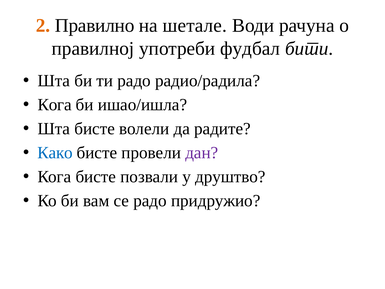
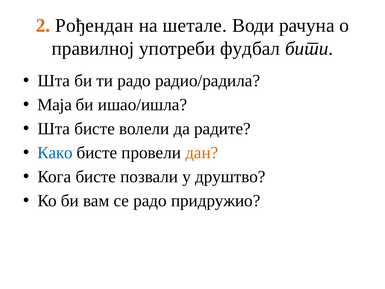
Правилно: Правилно -> Рођендан
Кога at (55, 105): Кога -> Маја
дан colour: purple -> orange
